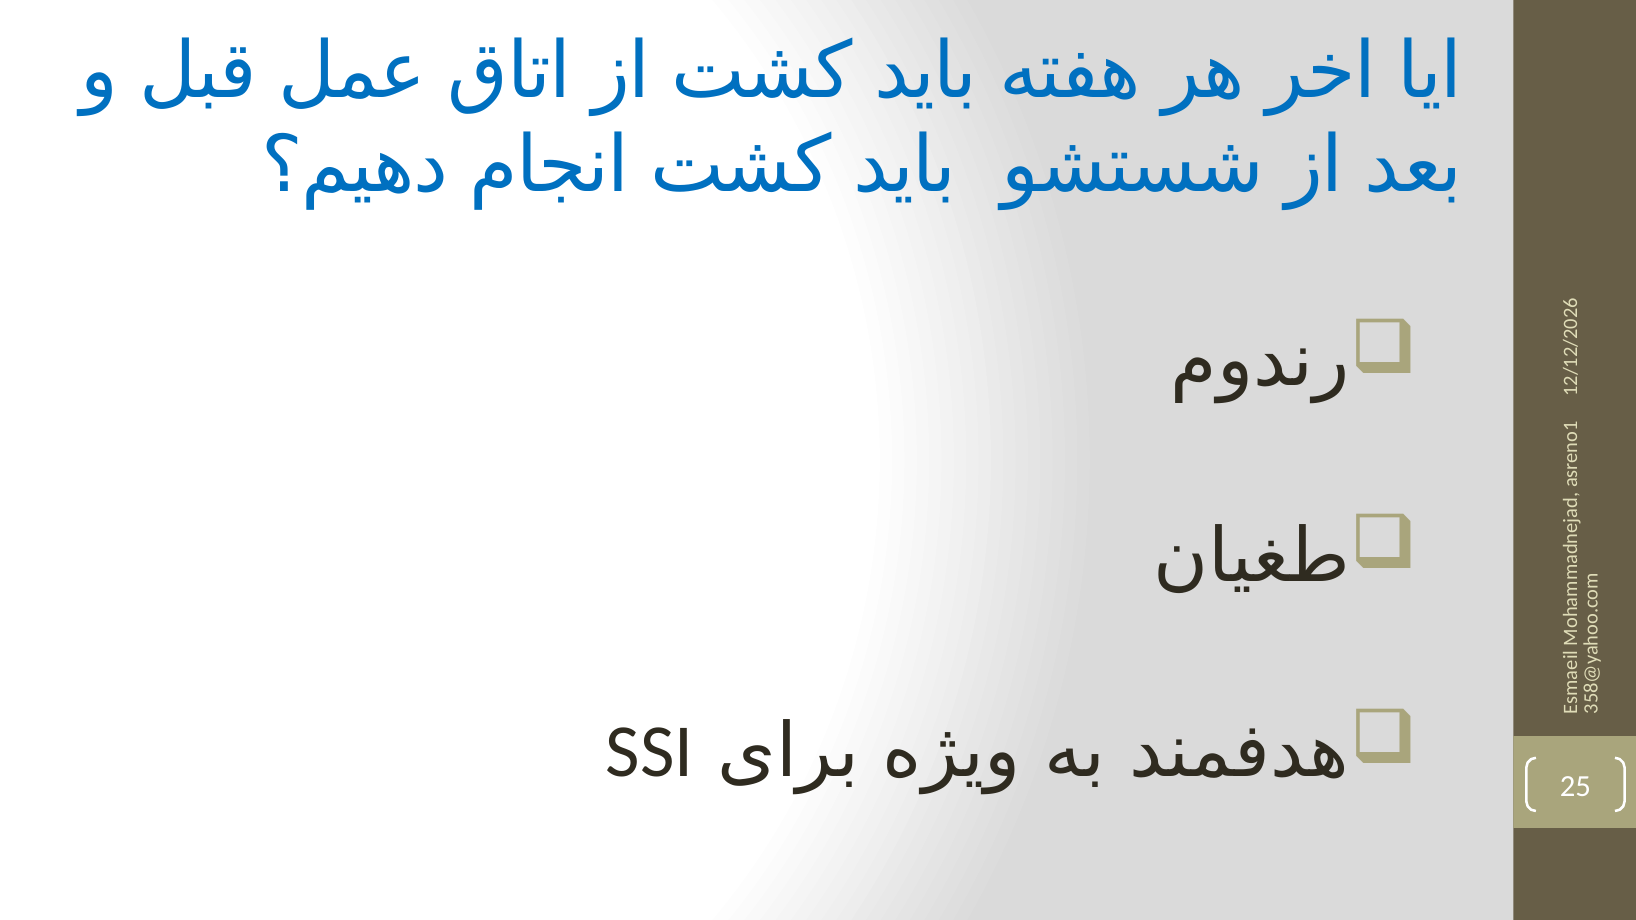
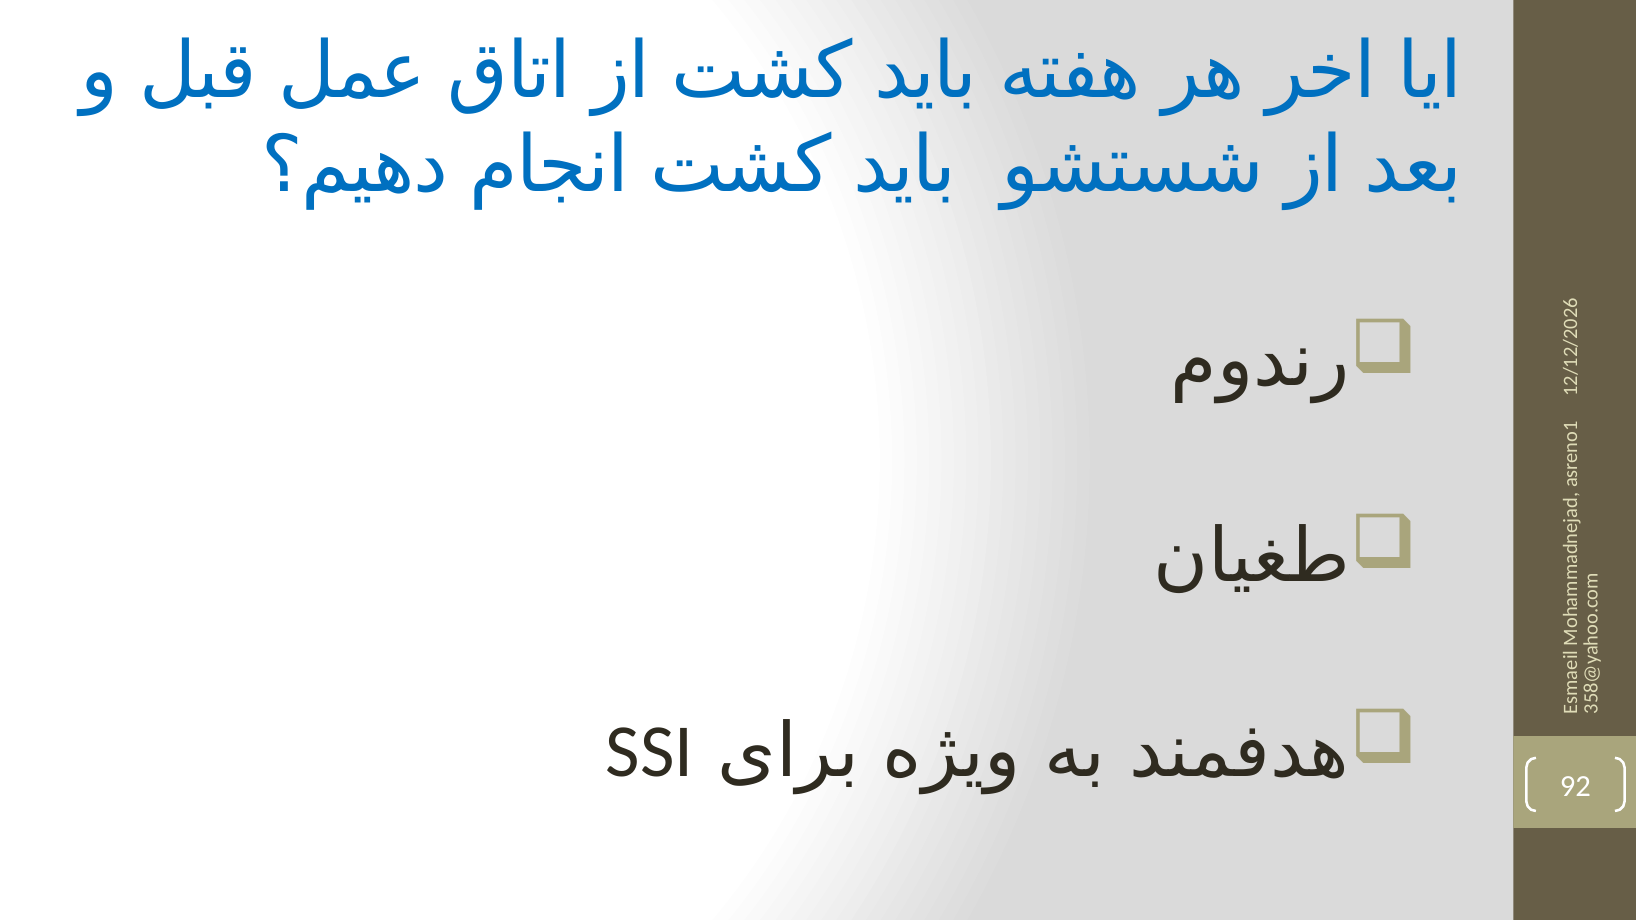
25: 25 -> 92
